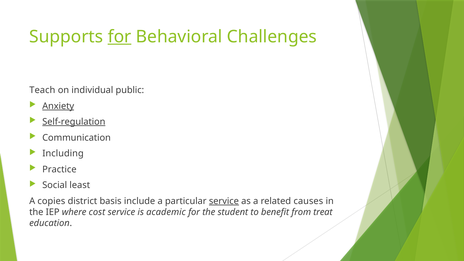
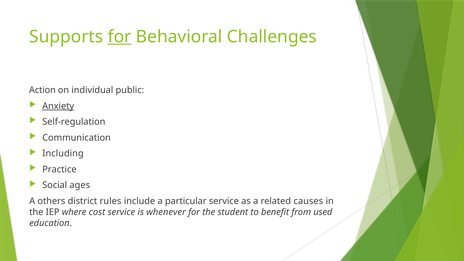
Teach: Teach -> Action
Self-regulation underline: present -> none
least: least -> ages
copies: copies -> others
basis: basis -> rules
service at (224, 201) underline: present -> none
academic: academic -> whenever
treat: treat -> used
